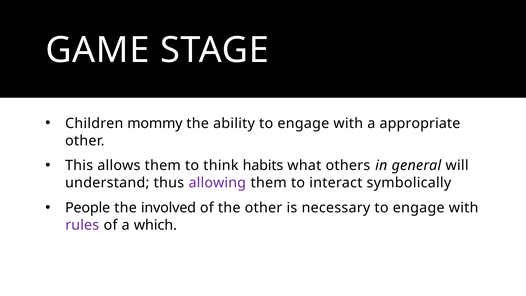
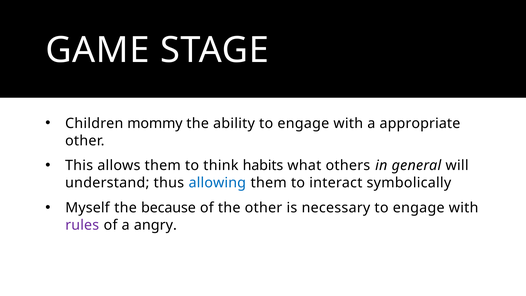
allowing colour: purple -> blue
People: People -> Myself
involved: involved -> because
which: which -> angry
